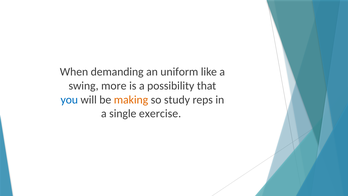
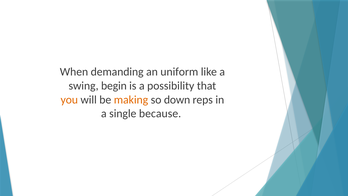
more: more -> begin
you colour: blue -> orange
study: study -> down
exercise: exercise -> because
